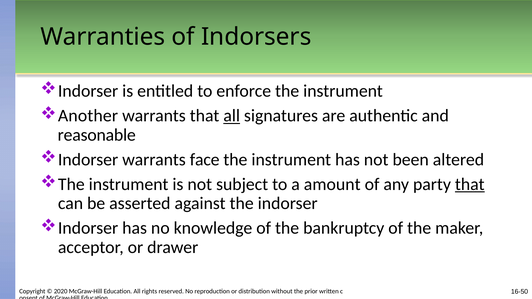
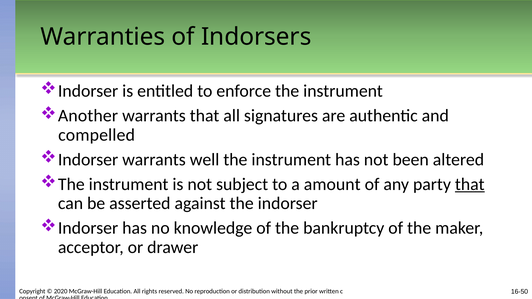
all at (232, 116) underline: present -> none
reasonable: reasonable -> compelled
face: face -> well
